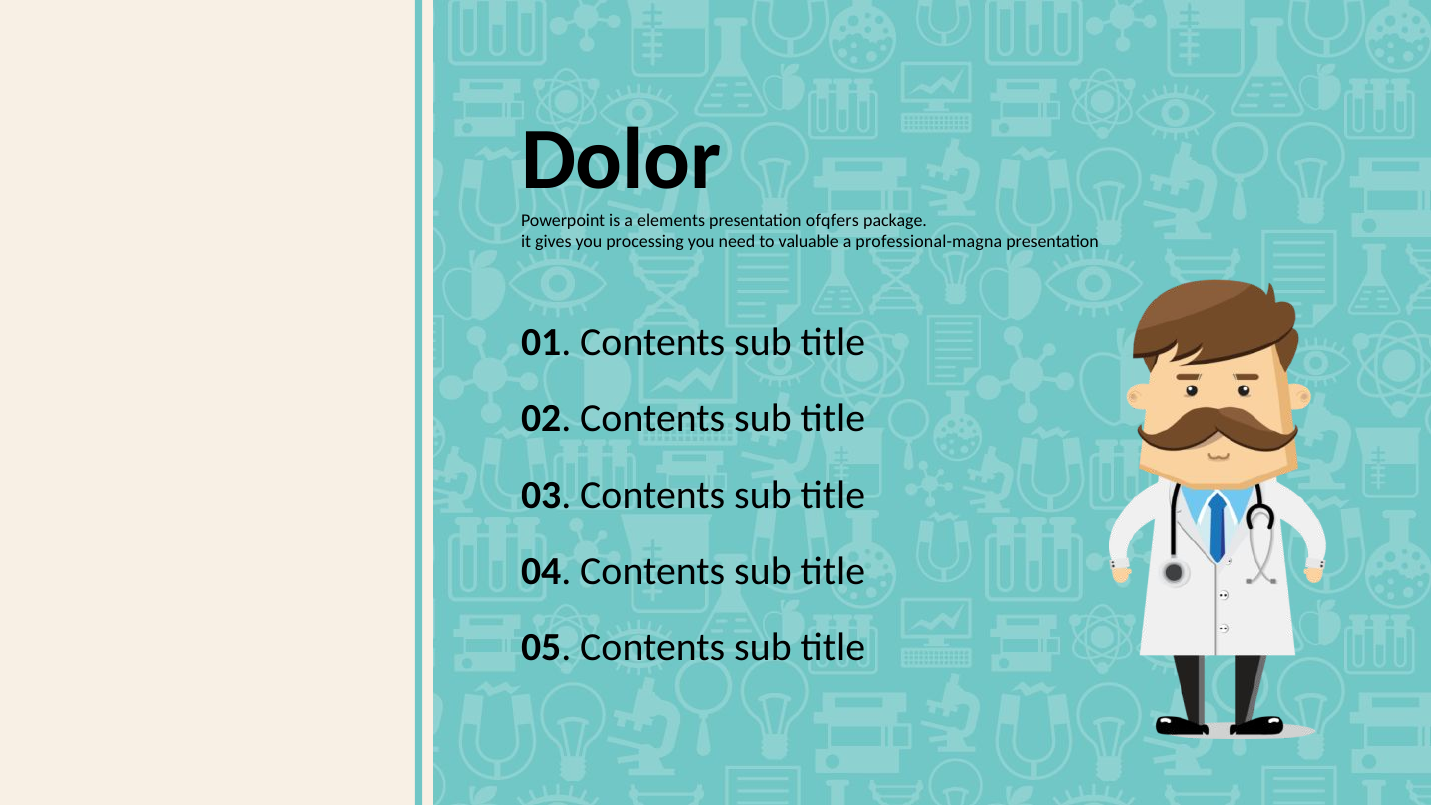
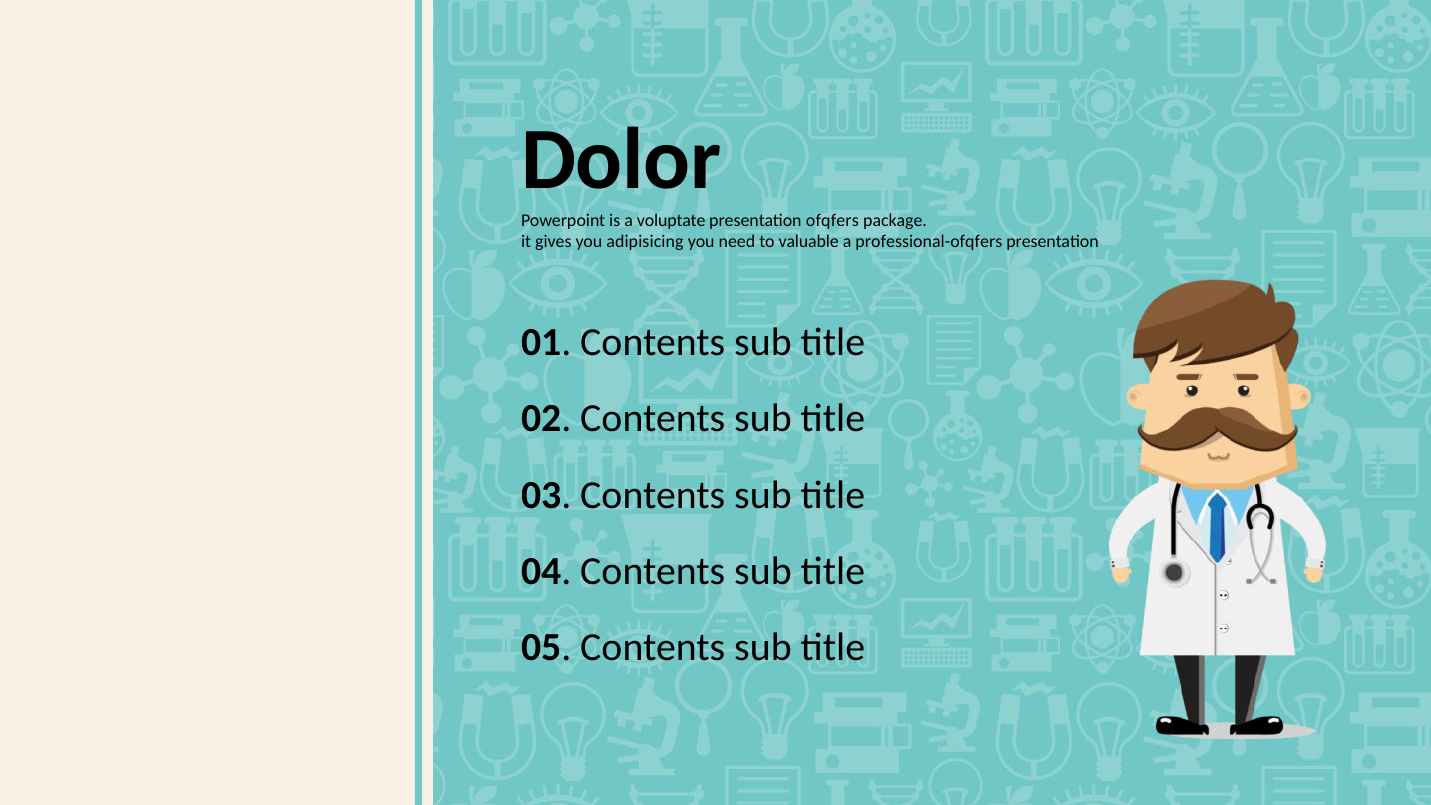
elements: elements -> voluptate
processing: processing -> adipisicing
professional-magna: professional-magna -> professional-ofqfers
